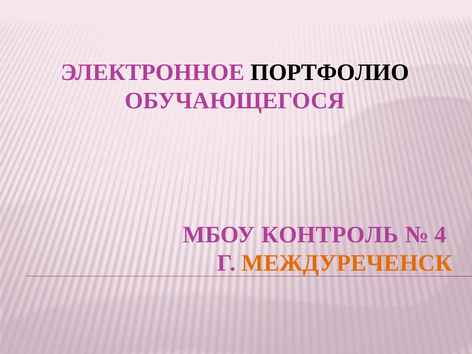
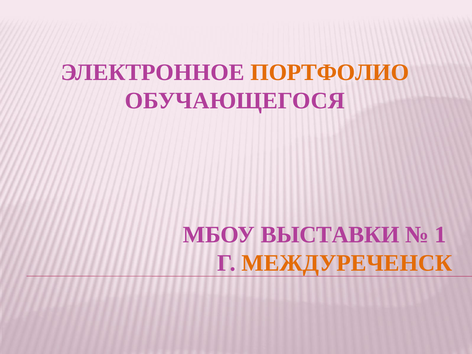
ПОРТФОЛИО colour: black -> orange
КОНТРОЛЬ: КОНТРОЛЬ -> ВЫСТАВКИ
4: 4 -> 1
